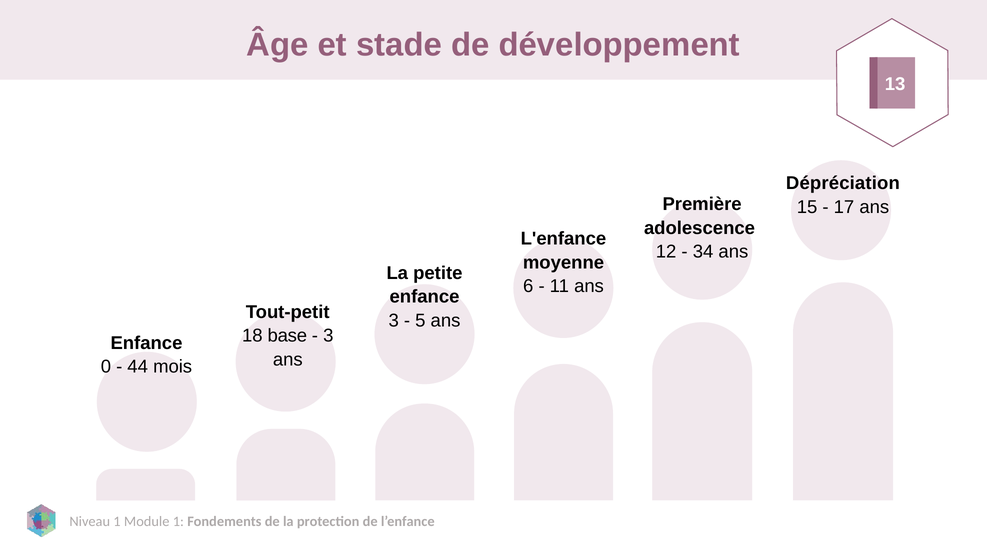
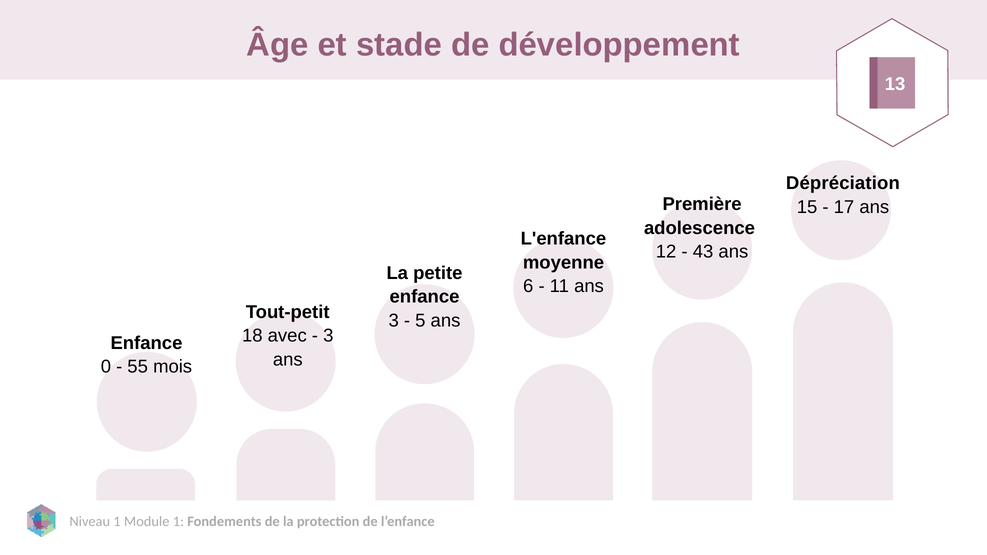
34: 34 -> 43
base: base -> avec
44: 44 -> 55
